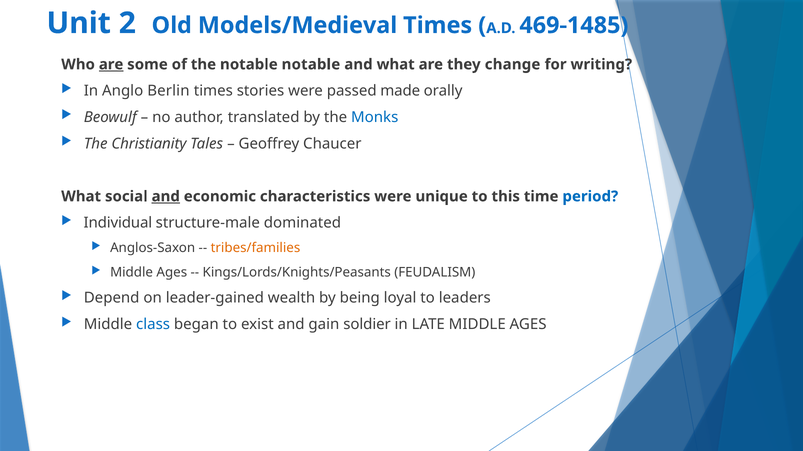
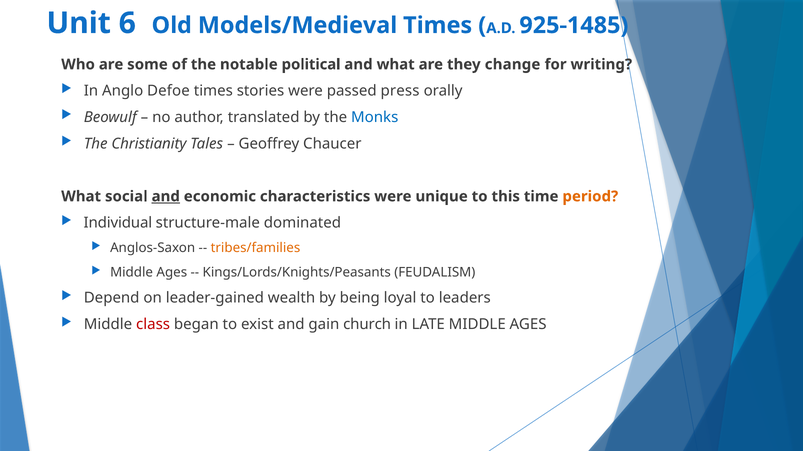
2: 2 -> 6
469-1485: 469-1485 -> 925-1485
are at (111, 65) underline: present -> none
notable notable: notable -> political
Berlin: Berlin -> Defoe
made: made -> press
period colour: blue -> orange
class colour: blue -> red
soldier: soldier -> church
